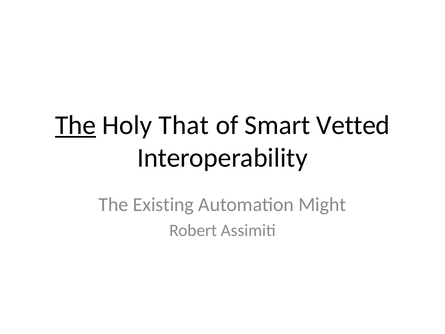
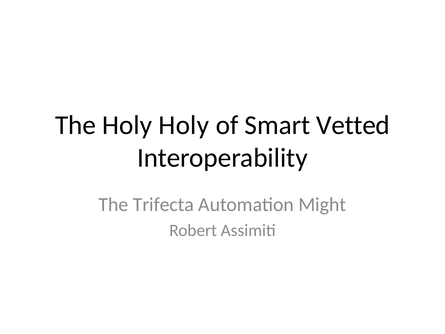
The at (76, 125) underline: present -> none
Holy That: That -> Holy
Existing: Existing -> Trifecta
